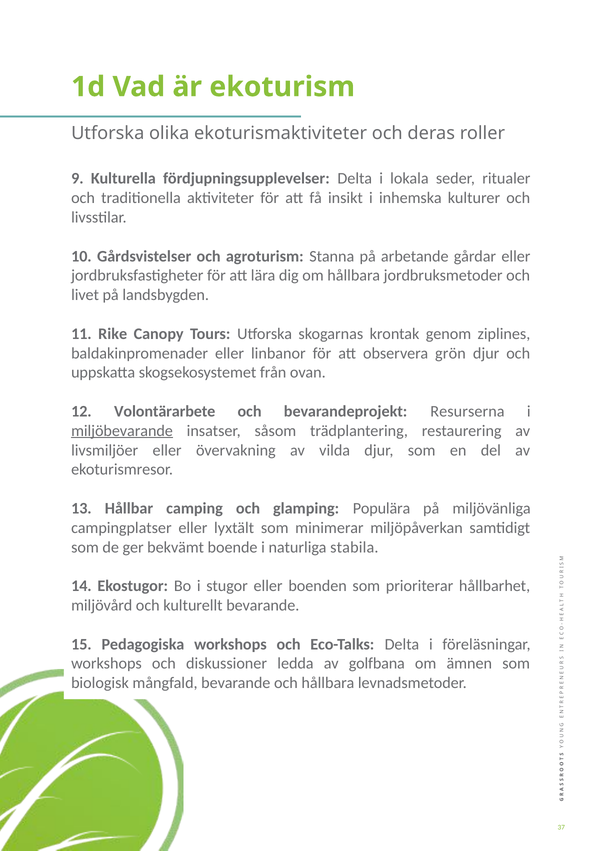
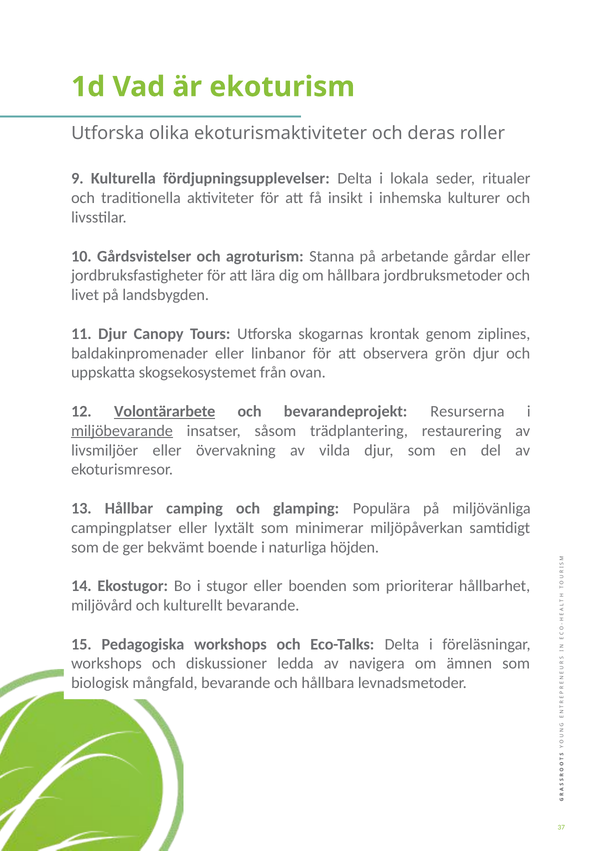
11 Rike: Rike -> Djur
Volontärarbete underline: none -> present
stabila: stabila -> höjden
golfbana: golfbana -> navigera
